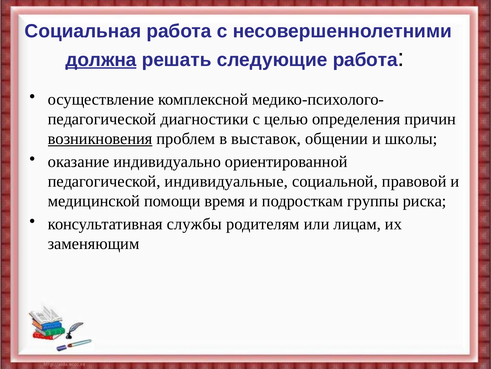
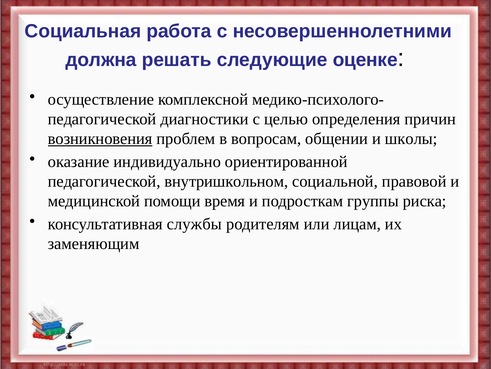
должна underline: present -> none
следующие работа: работа -> оценке
выставок: выставок -> вопросам
индивидуальные: индивидуальные -> внутришкольном
